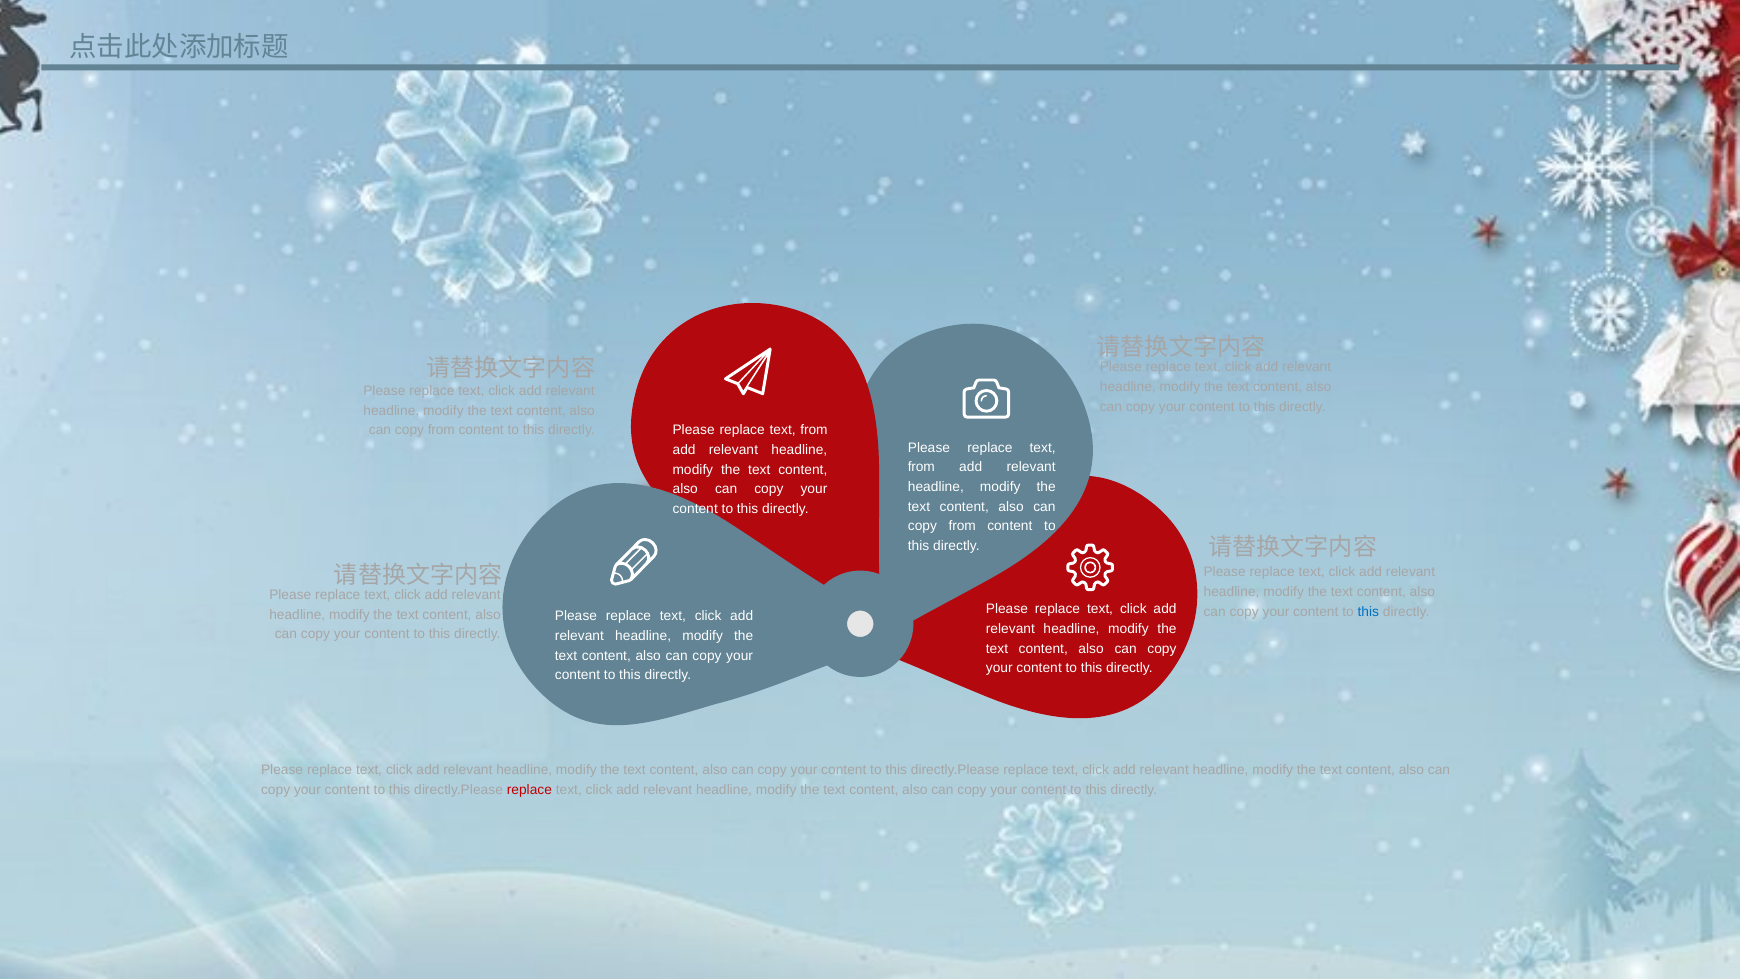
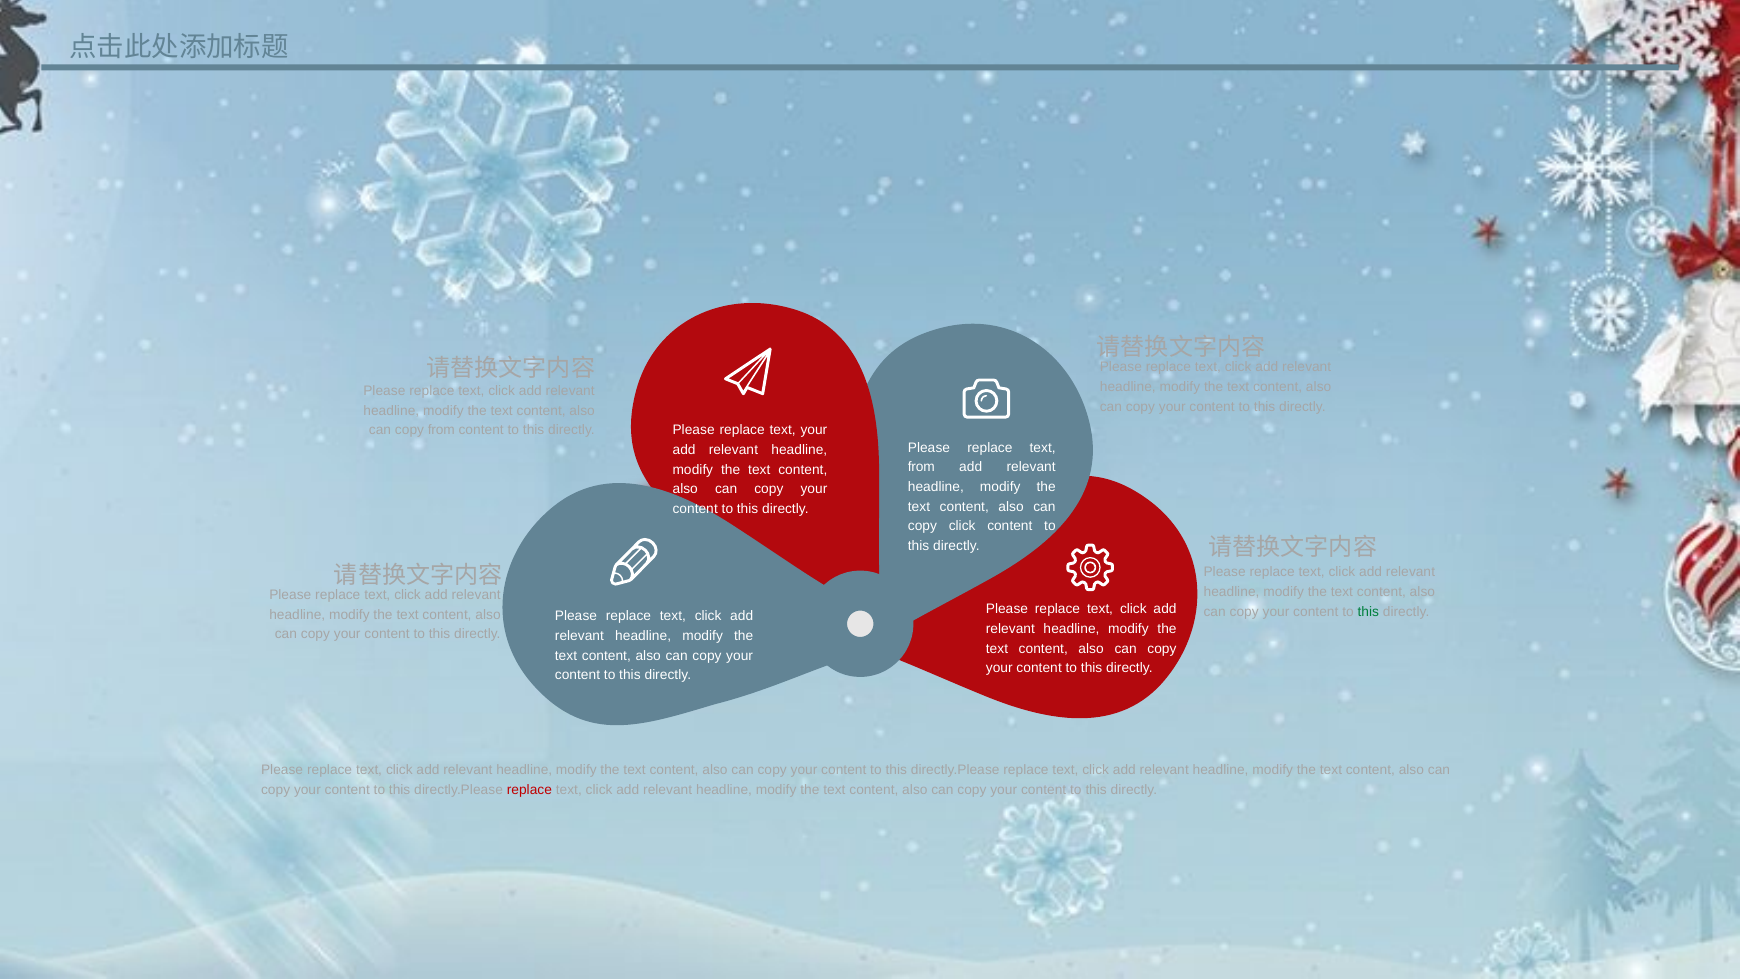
from at (814, 430): from -> your
from at (962, 526): from -> click
this at (1368, 611) colour: blue -> green
